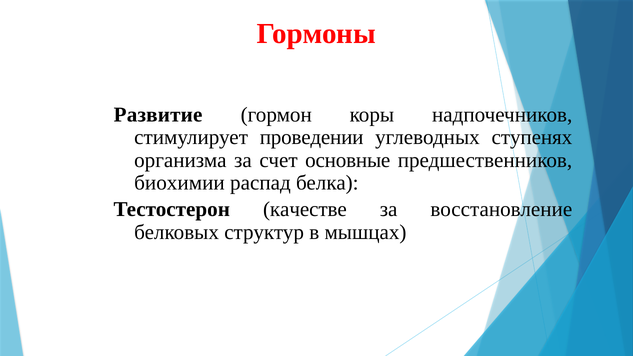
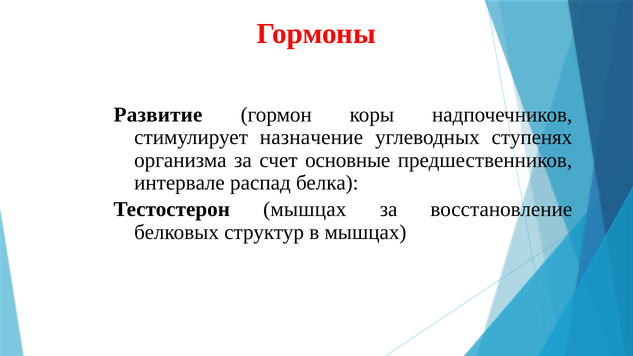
проведении: проведении -> назначение
биохимии: биохимии -> интервале
Тестостерон качестве: качестве -> мышцах
